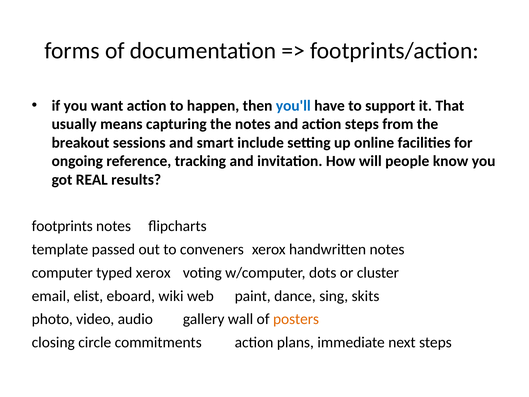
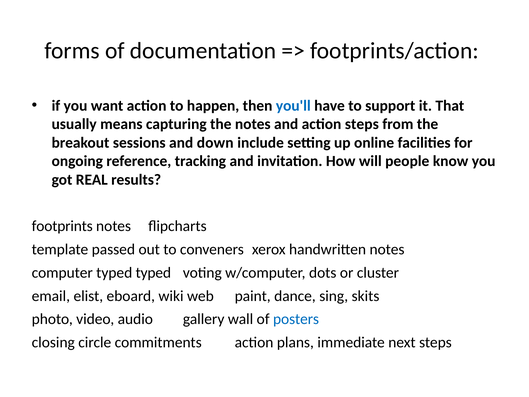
smart: smart -> down
typed xerox: xerox -> typed
posters colour: orange -> blue
